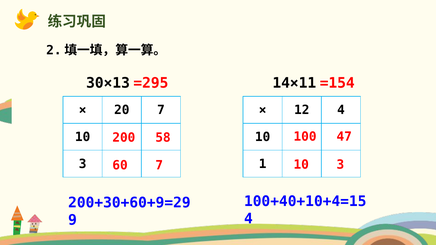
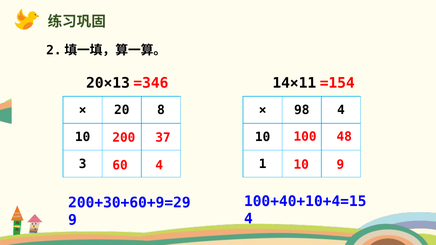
30×13: 30×13 -> 20×13
=295: =295 -> =346
20 7: 7 -> 8
12: 12 -> 98
47: 47 -> 48
58: 58 -> 37
3 at (340, 165): 3 -> 9
60 7: 7 -> 4
